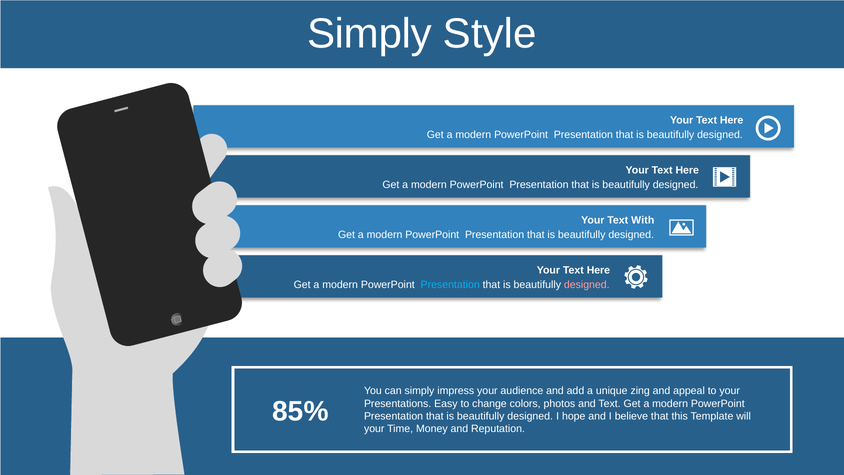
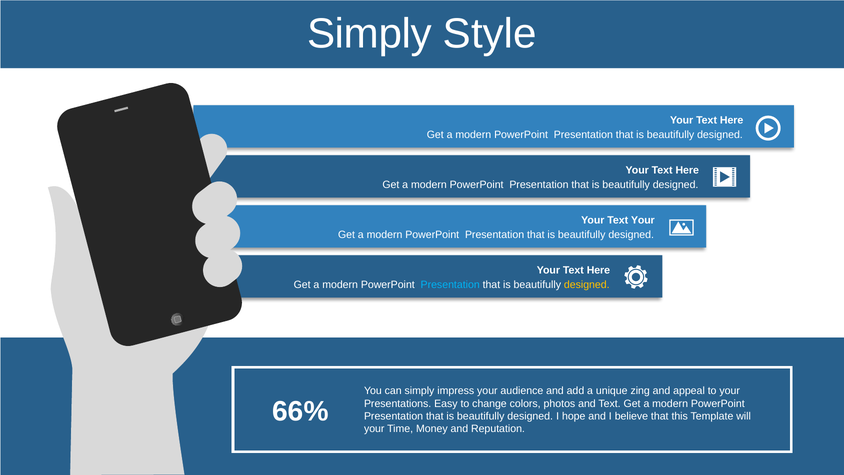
Text With: With -> Your
designed at (587, 285) colour: pink -> yellow
85%: 85% -> 66%
